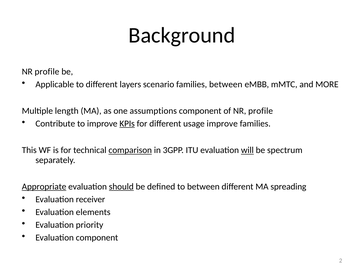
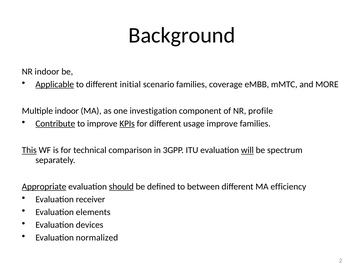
profile at (47, 72): profile -> indoor
Applicable underline: none -> present
layers: layers -> initial
families between: between -> coverage
Multiple length: length -> indoor
assumptions: assumptions -> investigation
Contribute underline: none -> present
This underline: none -> present
comparison underline: present -> none
spreading: spreading -> efficiency
priority: priority -> devices
Evaluation component: component -> normalized
